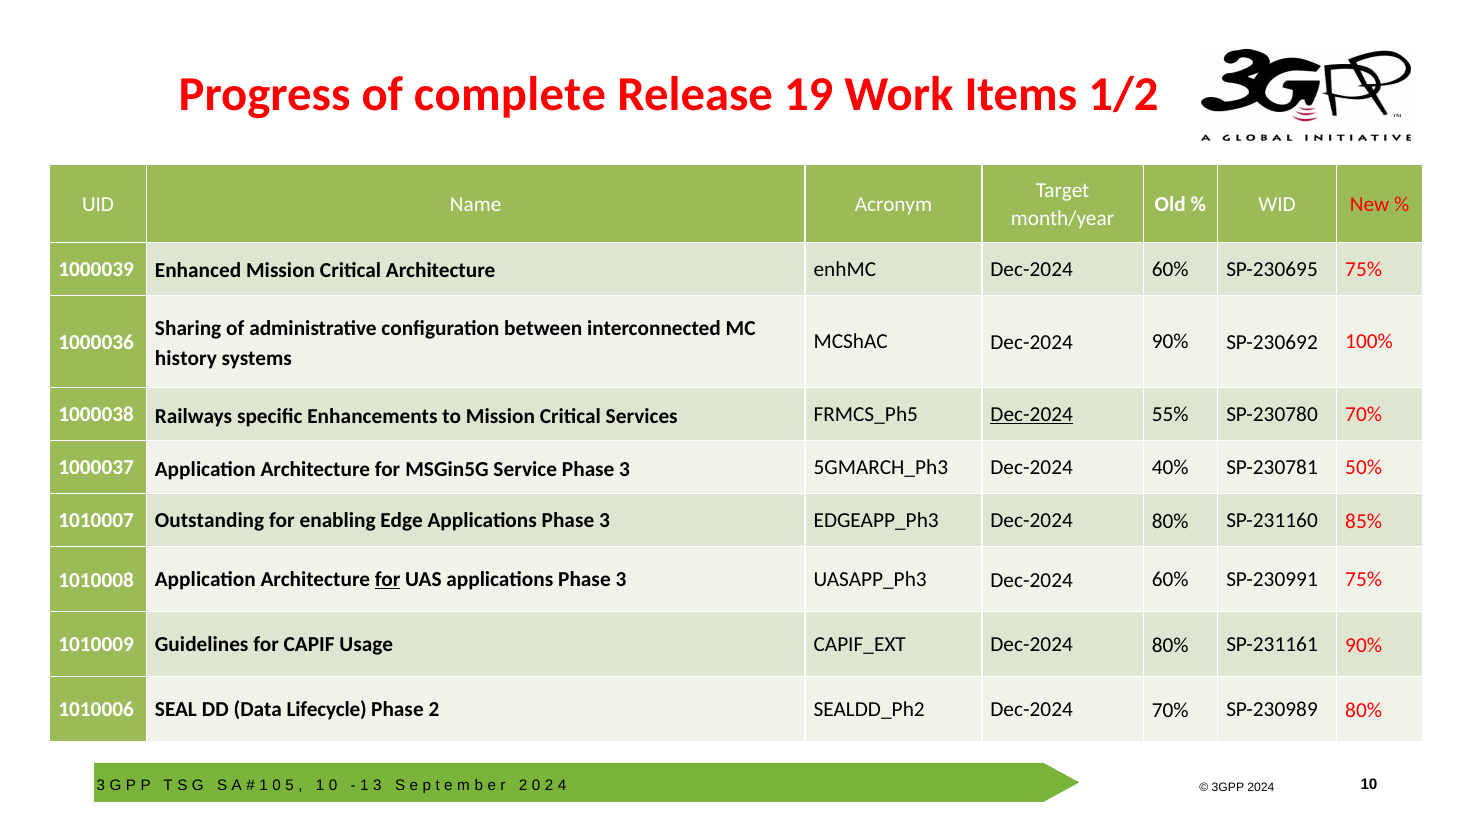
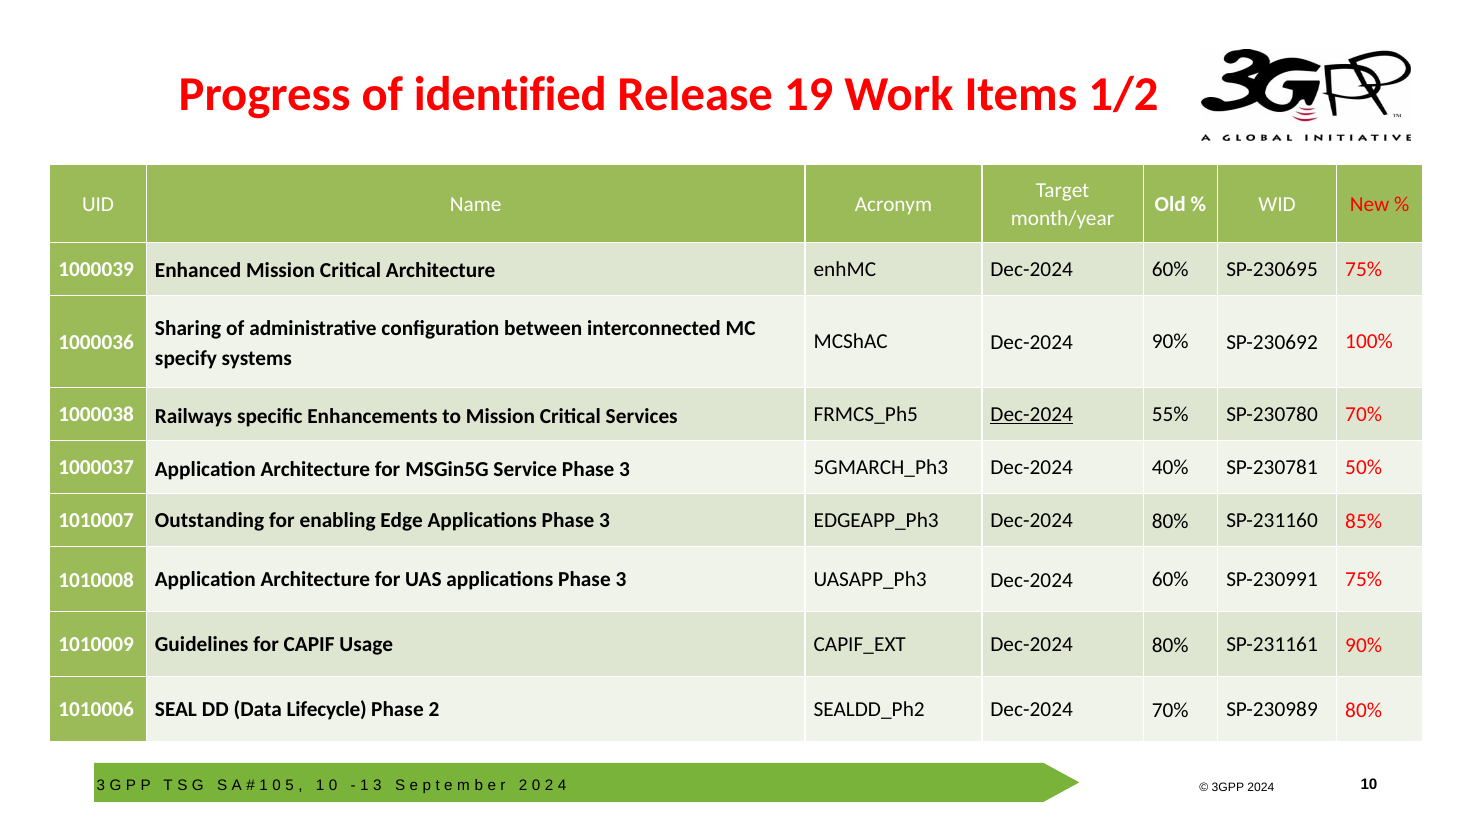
complete: complete -> identified
history: history -> specify
for at (388, 580) underline: present -> none
